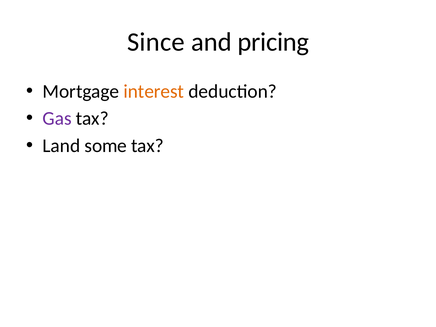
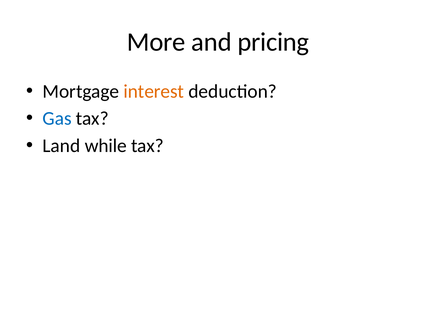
Since: Since -> More
Gas colour: purple -> blue
some: some -> while
